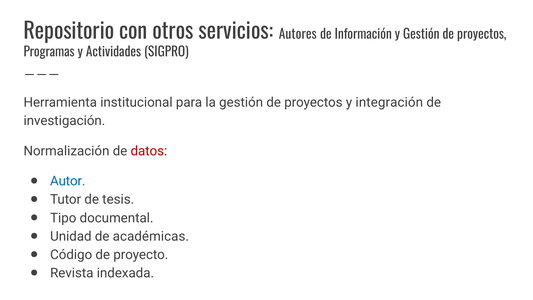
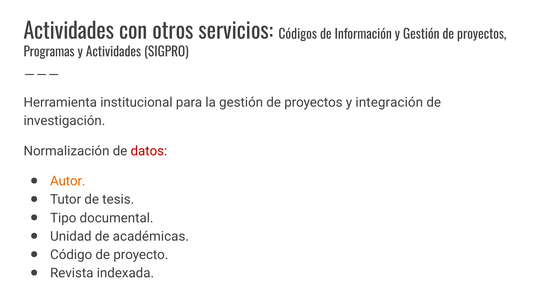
Repositorio at (69, 31): Repositorio -> Actividades
Autores: Autores -> Códigos
Autor colour: blue -> orange
